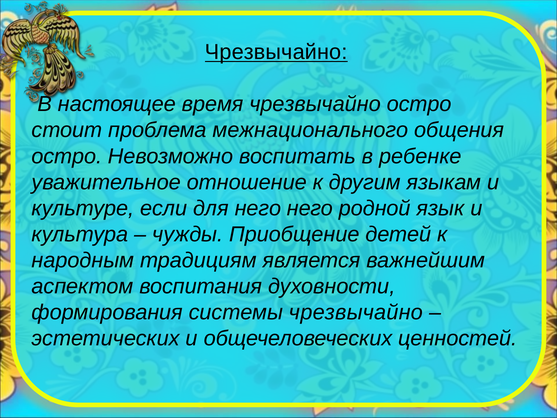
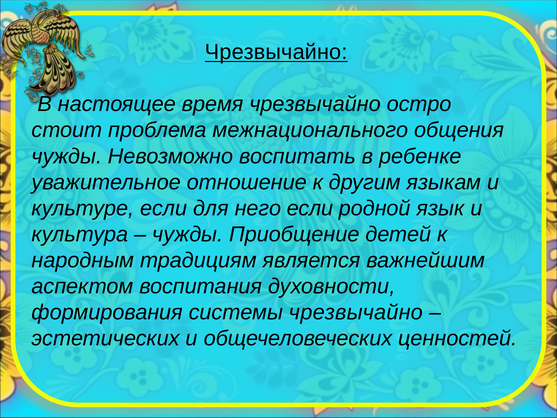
остро at (67, 156): остро -> чужды
него него: него -> если
